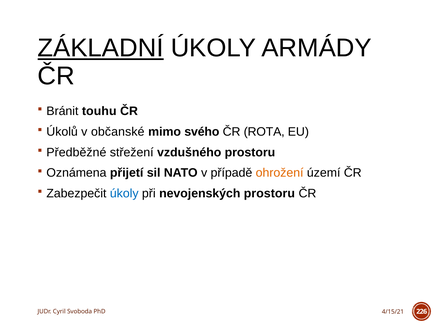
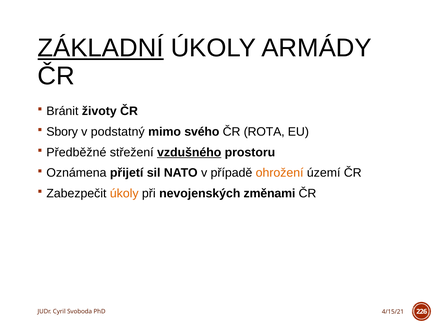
touhu: touhu -> životy
Úkolů: Úkolů -> Sbory
občanské: občanské -> podstatný
vzdušného underline: none -> present
úkoly at (124, 194) colour: blue -> orange
nevojenských prostoru: prostoru -> změnami
